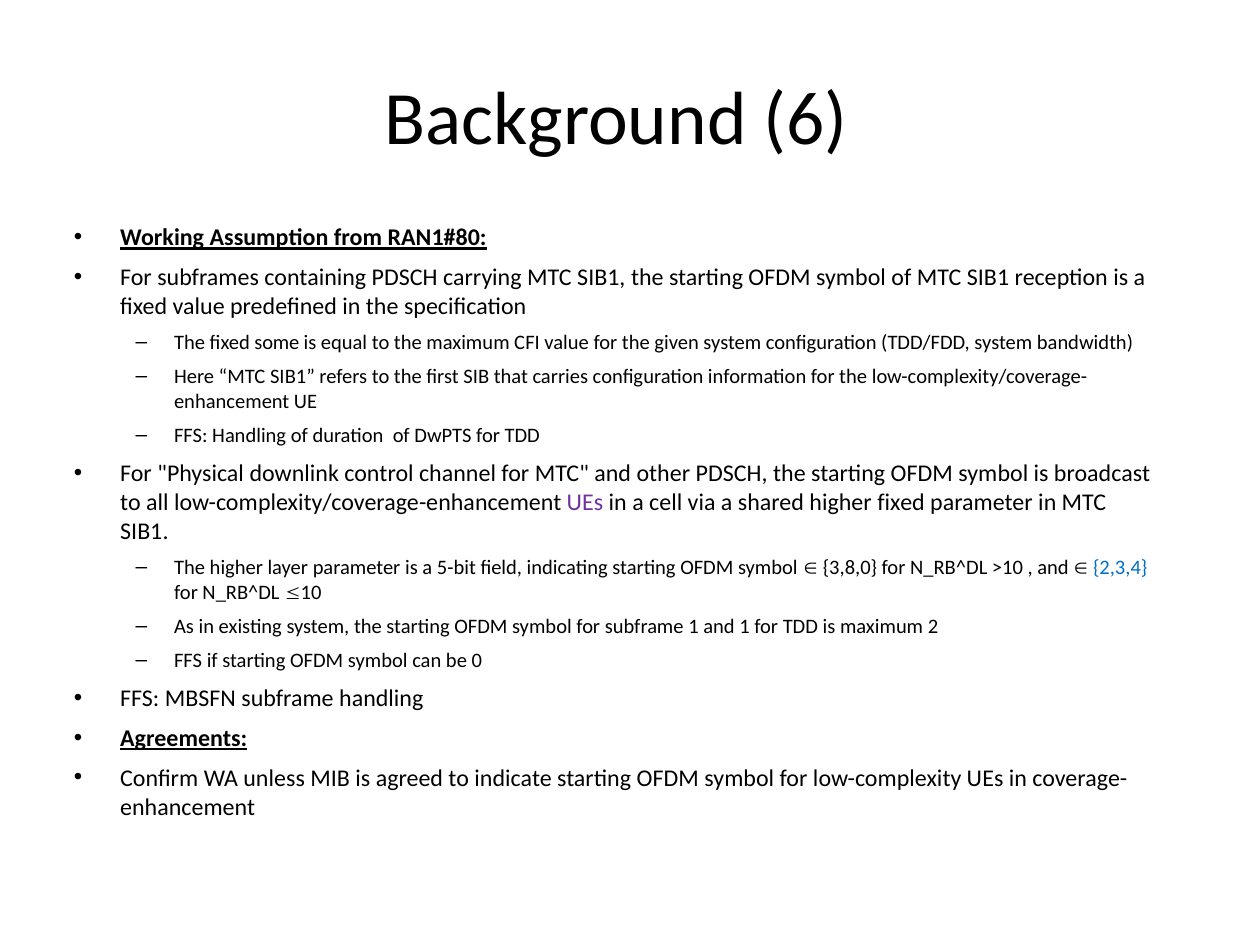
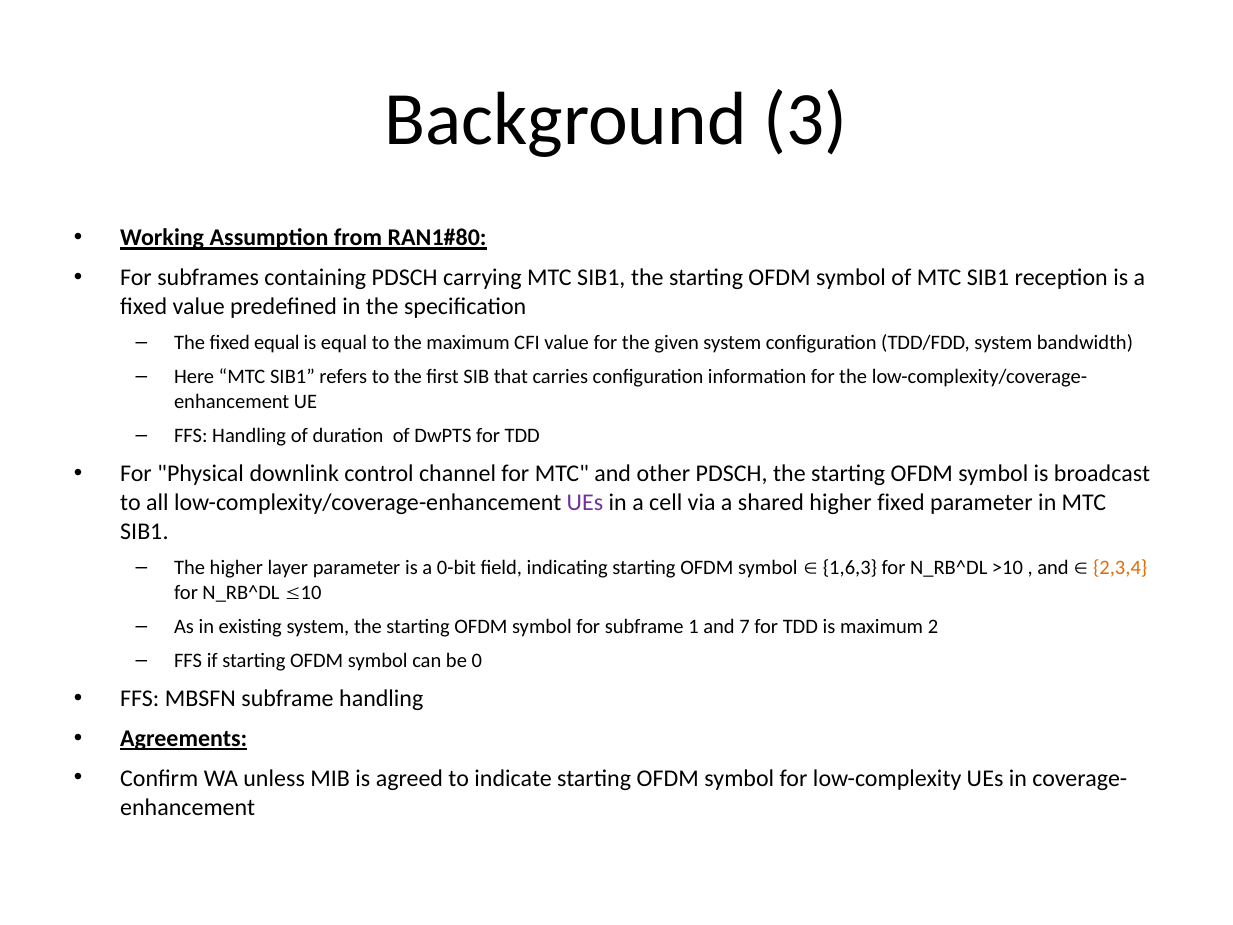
6: 6 -> 3
fixed some: some -> equal
5-bit: 5-bit -> 0-bit
3,8,0: 3,8,0 -> 1,6,3
2,3,4 colour: blue -> orange
and 1: 1 -> 7
